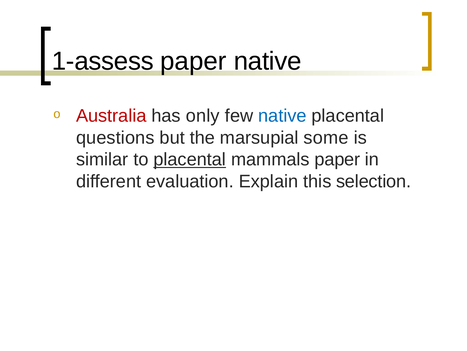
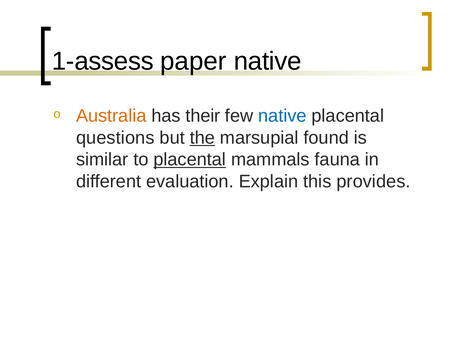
Australia colour: red -> orange
only: only -> their
the underline: none -> present
some: some -> found
mammals paper: paper -> fauna
selection: selection -> provides
